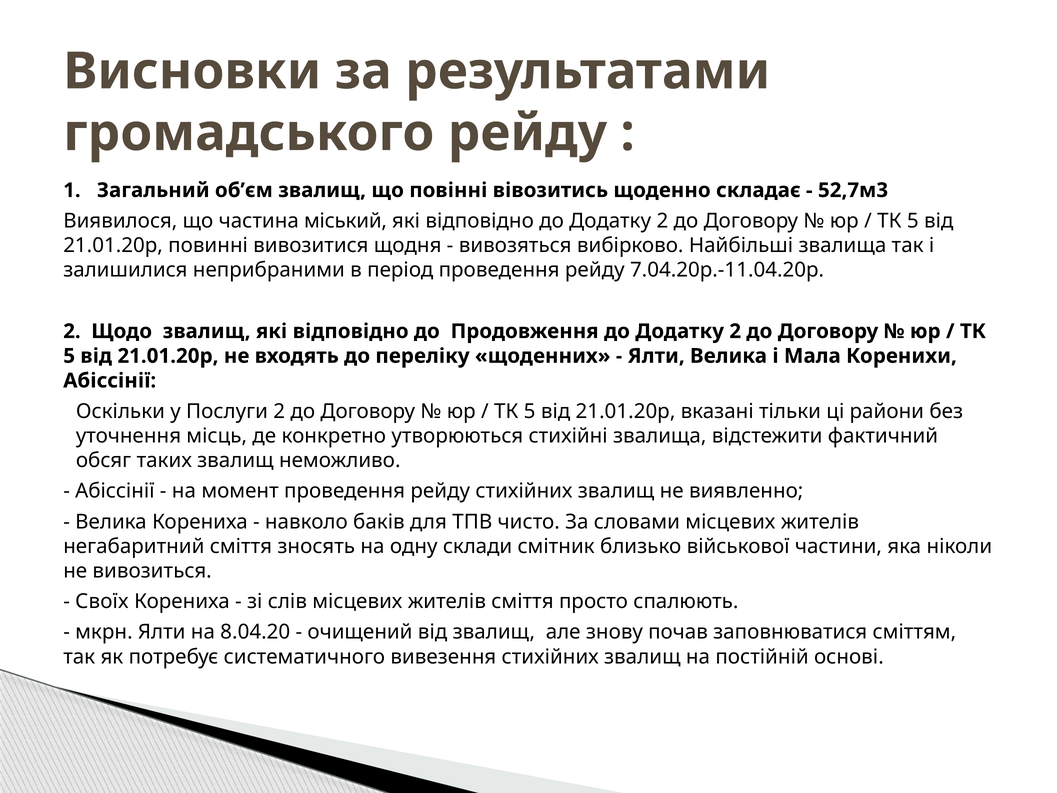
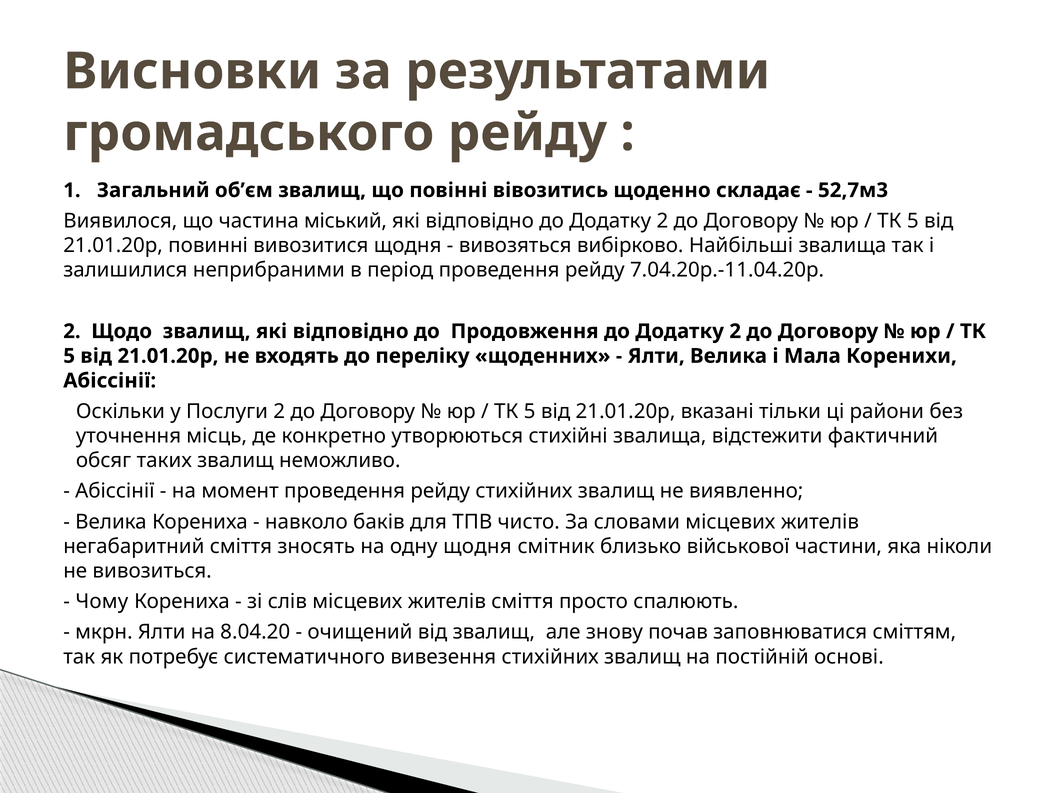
одну склади: склади -> щодня
Своїх: Своїх -> Чому
